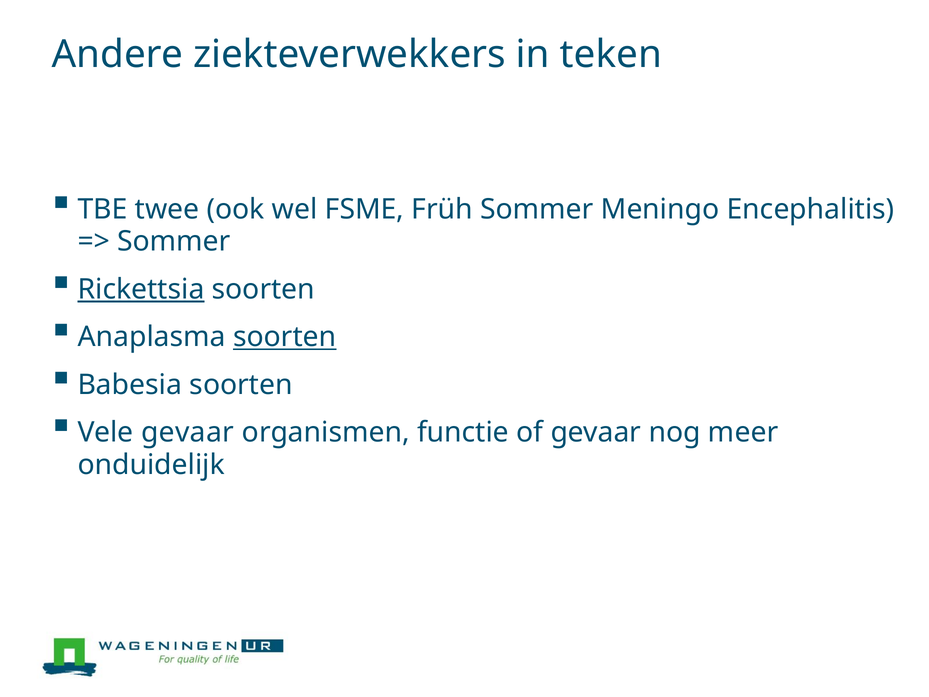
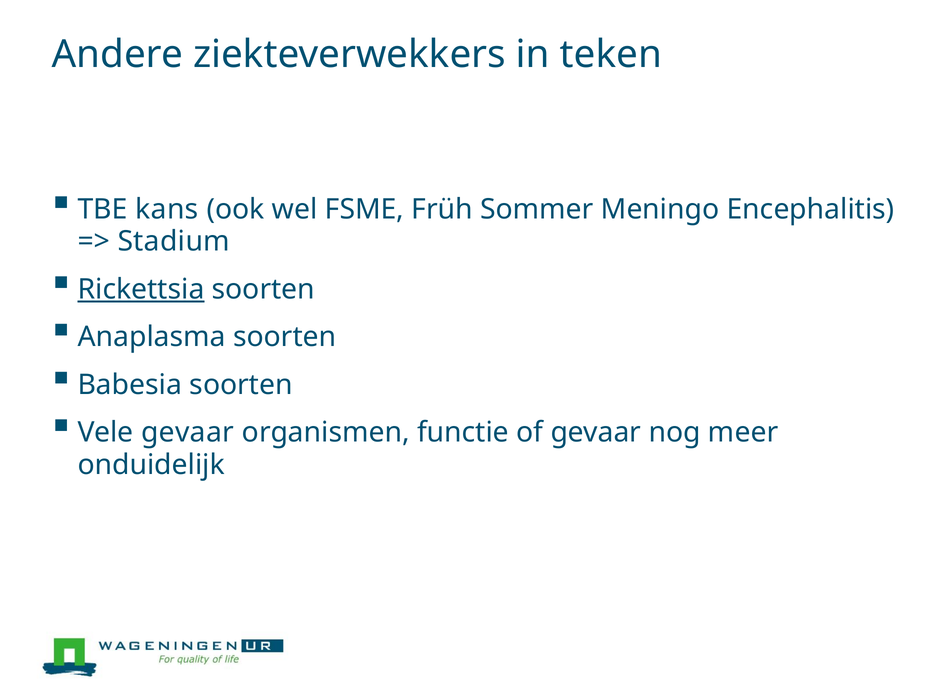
twee: twee -> kans
Sommer at (174, 241): Sommer -> Stadium
soorten at (285, 337) underline: present -> none
